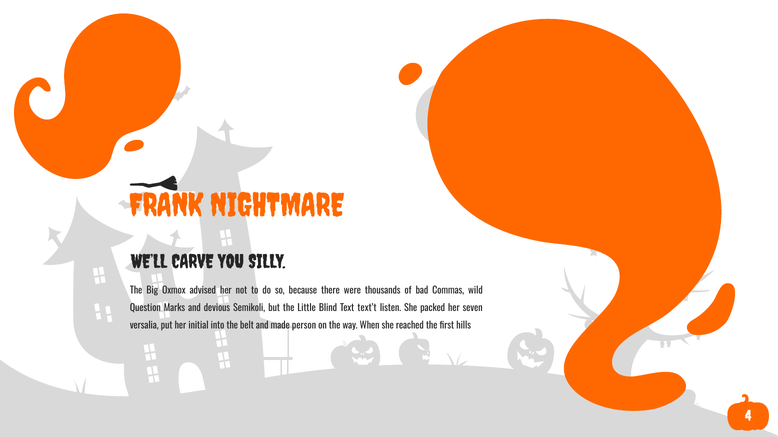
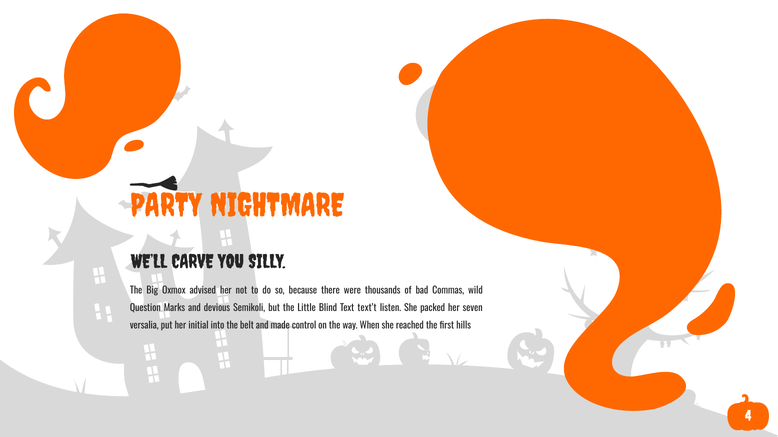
FRANK: FRANK -> PARTY
person: person -> control
